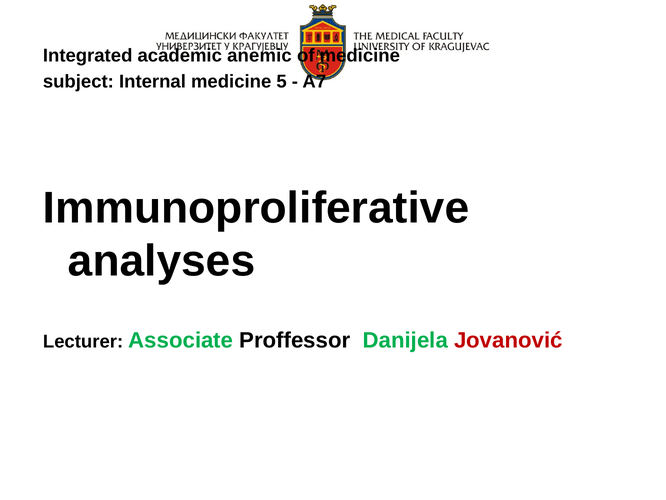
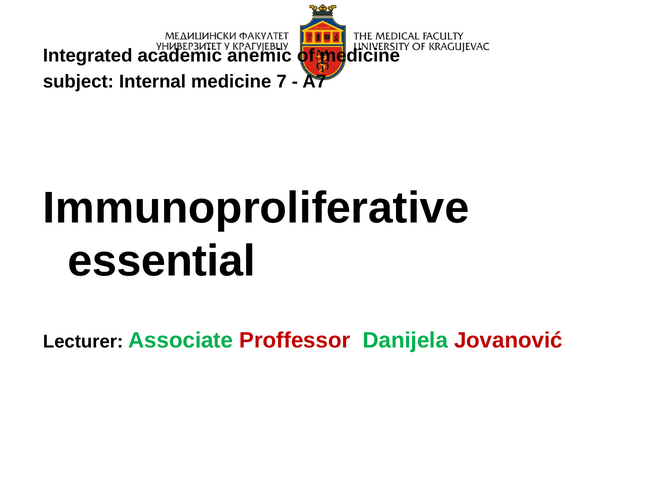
5: 5 -> 7
analyses: analyses -> essential
Proffessor colour: black -> red
